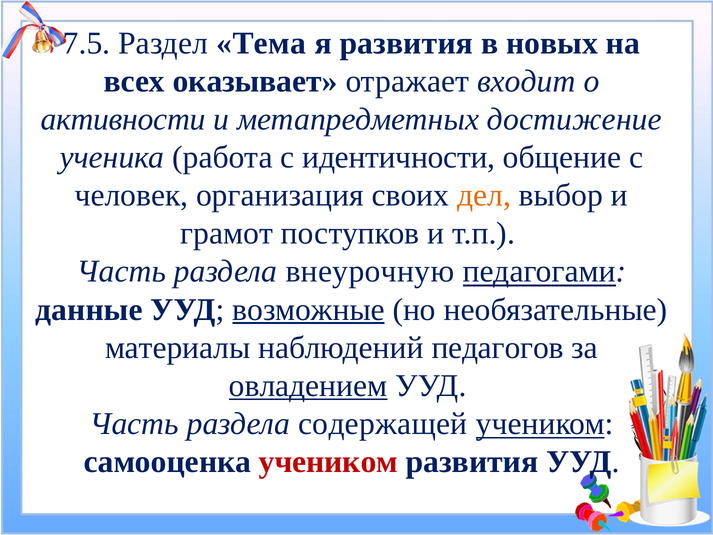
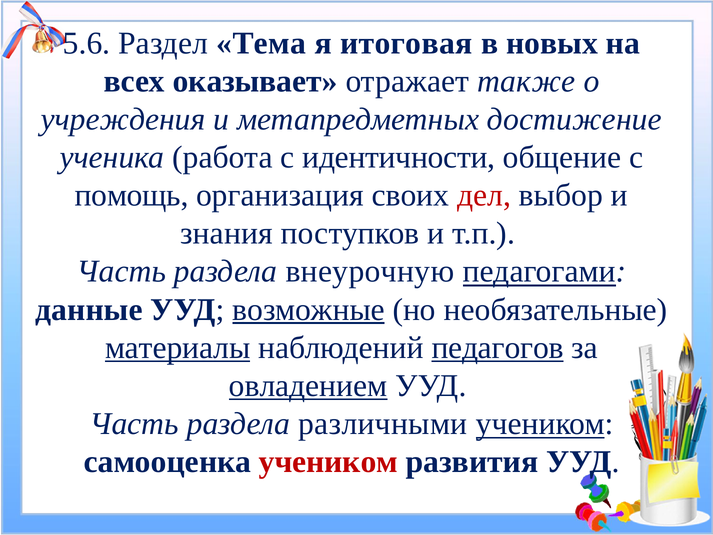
7.5: 7.5 -> 5.6
я развития: развития -> итоговая
входит: входит -> также
активности: активности -> учреждения
человек: человек -> помощь
дел colour: orange -> red
грамот: грамот -> знания
материалы underline: none -> present
педагогов underline: none -> present
содержащей: содержащей -> различными
